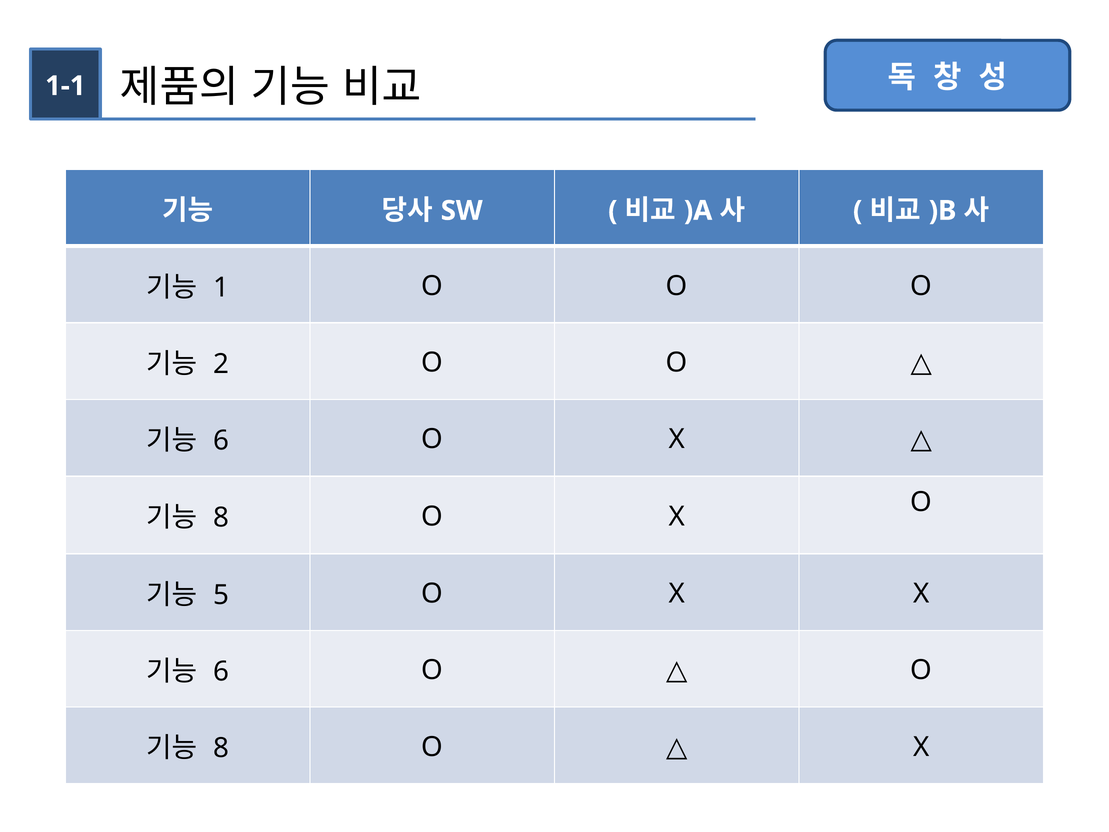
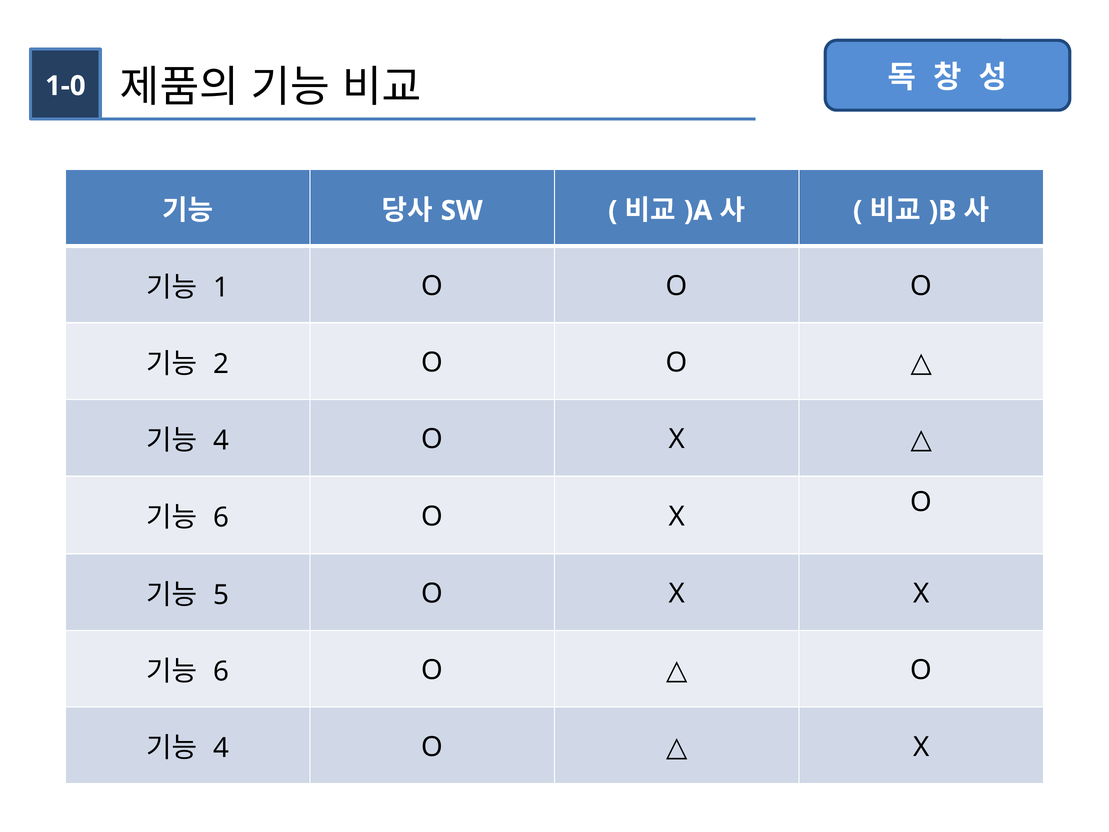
1-1: 1-1 -> 1-0
6 at (221, 441): 6 -> 4
8 at (221, 518): 8 -> 6
8 at (221, 748): 8 -> 4
